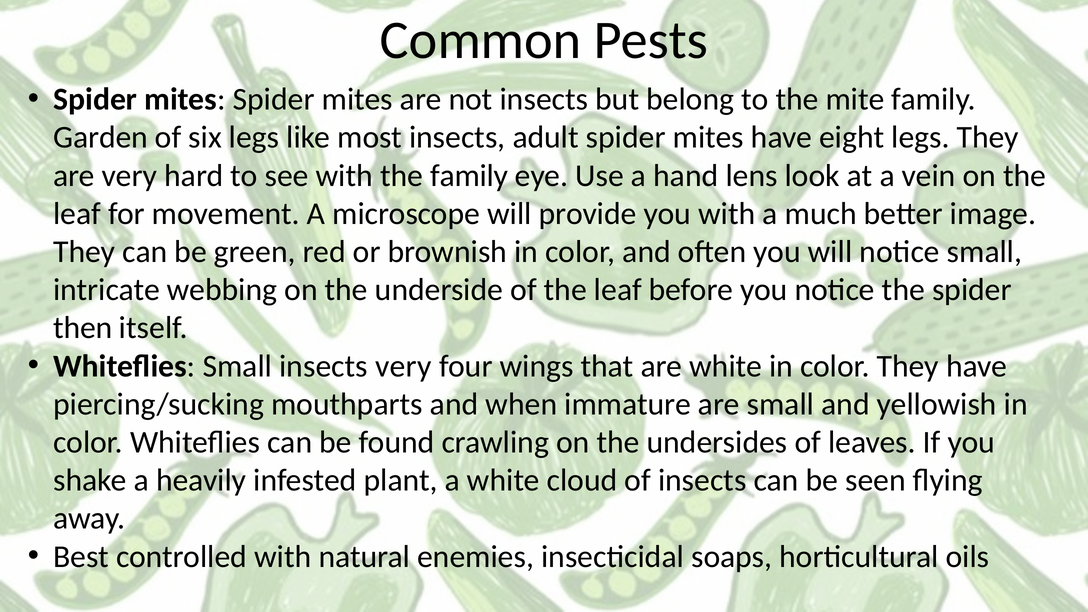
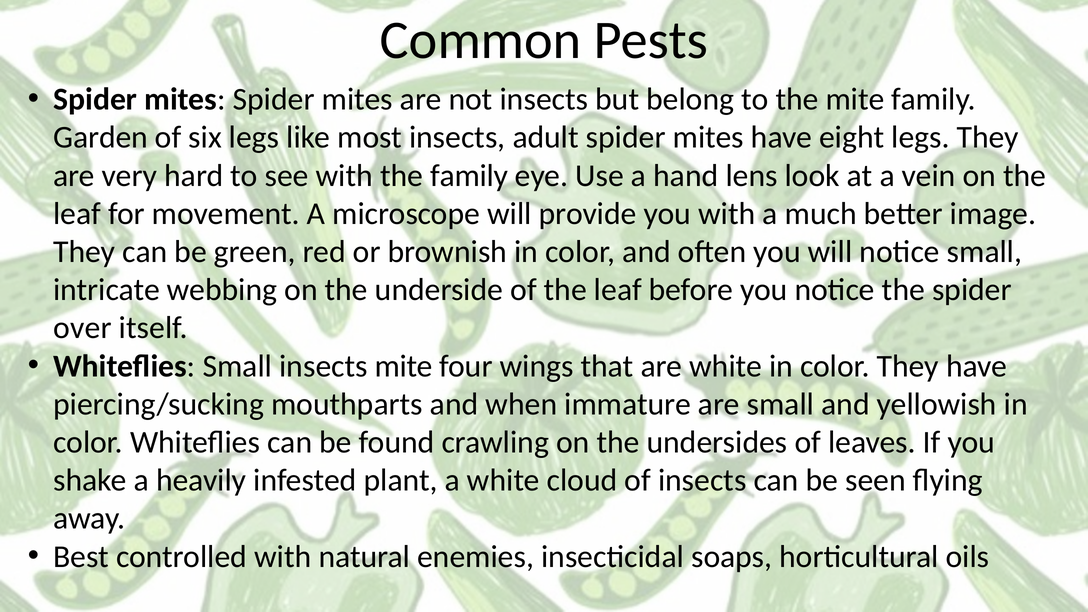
then: then -> over
insects very: very -> mite
